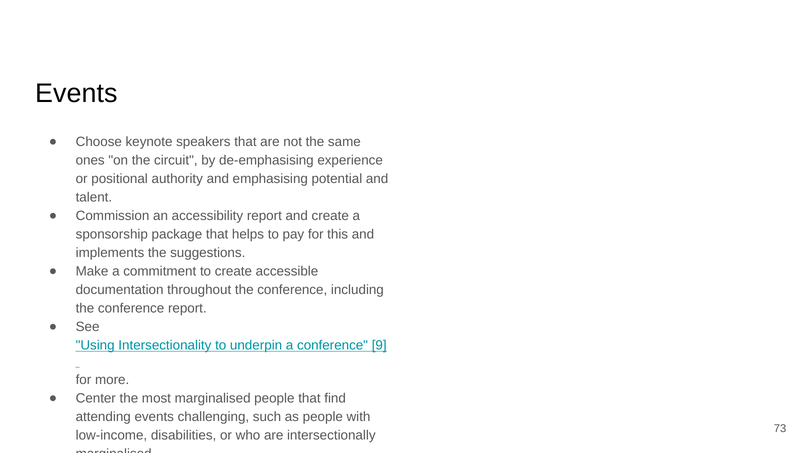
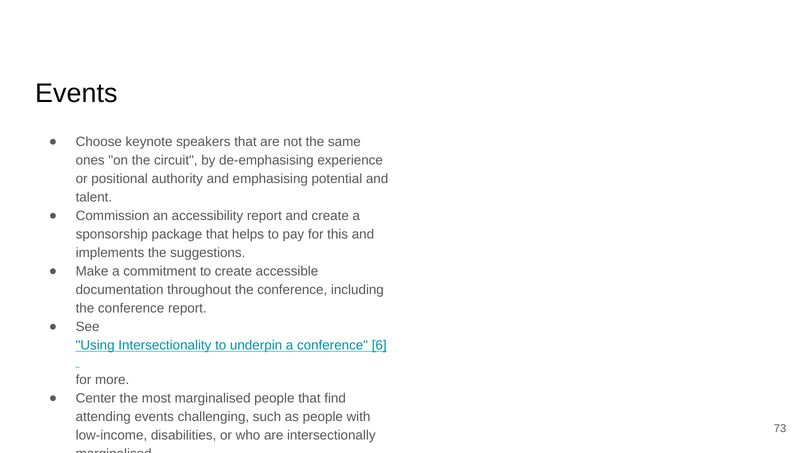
9: 9 -> 6
